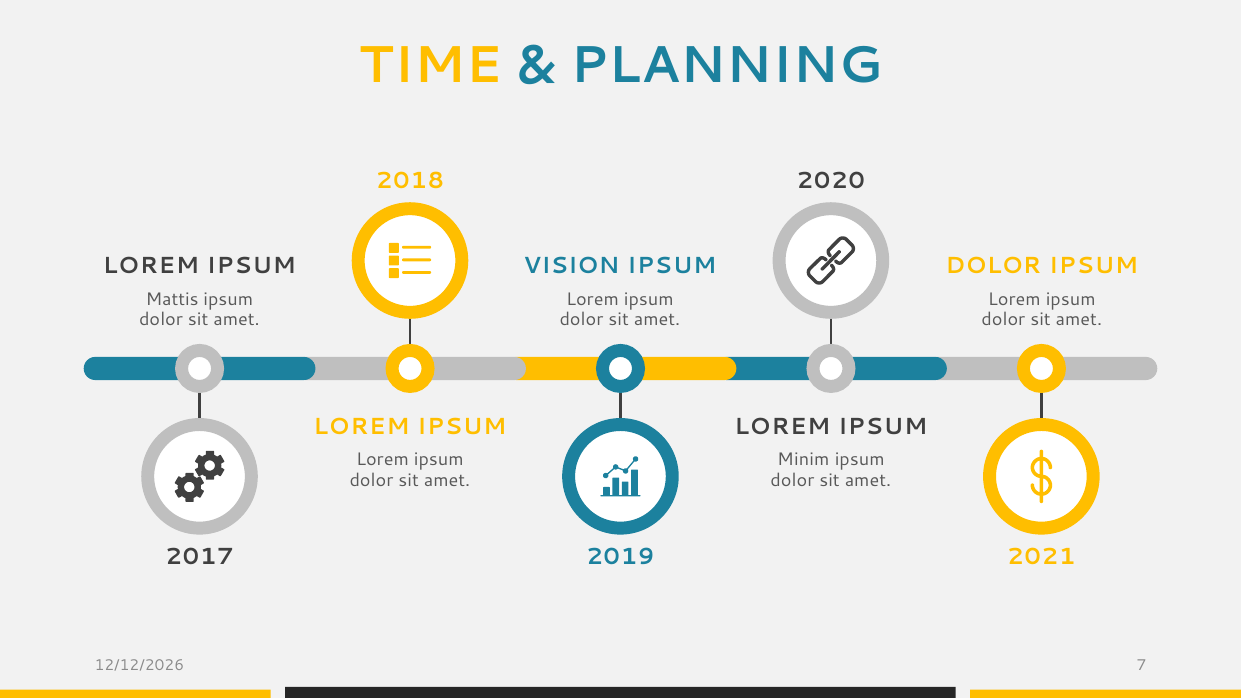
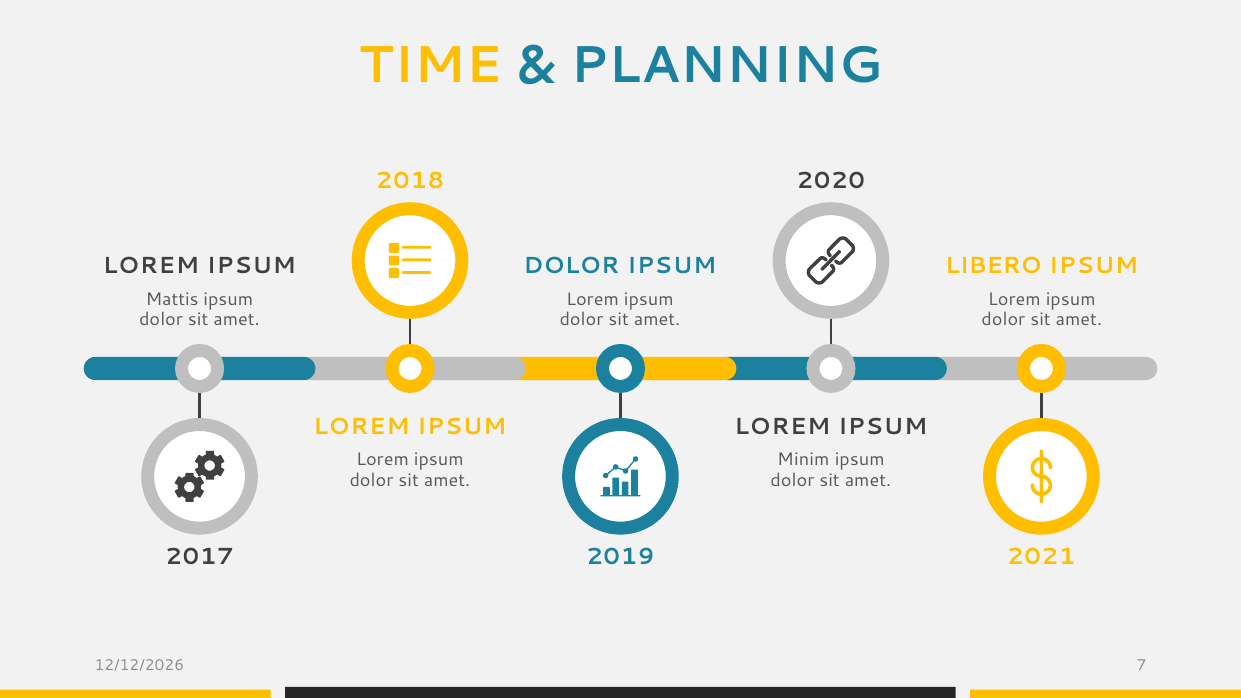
VISION at (571, 266): VISION -> DOLOR
DOLOR at (993, 266): DOLOR -> LIBERO
